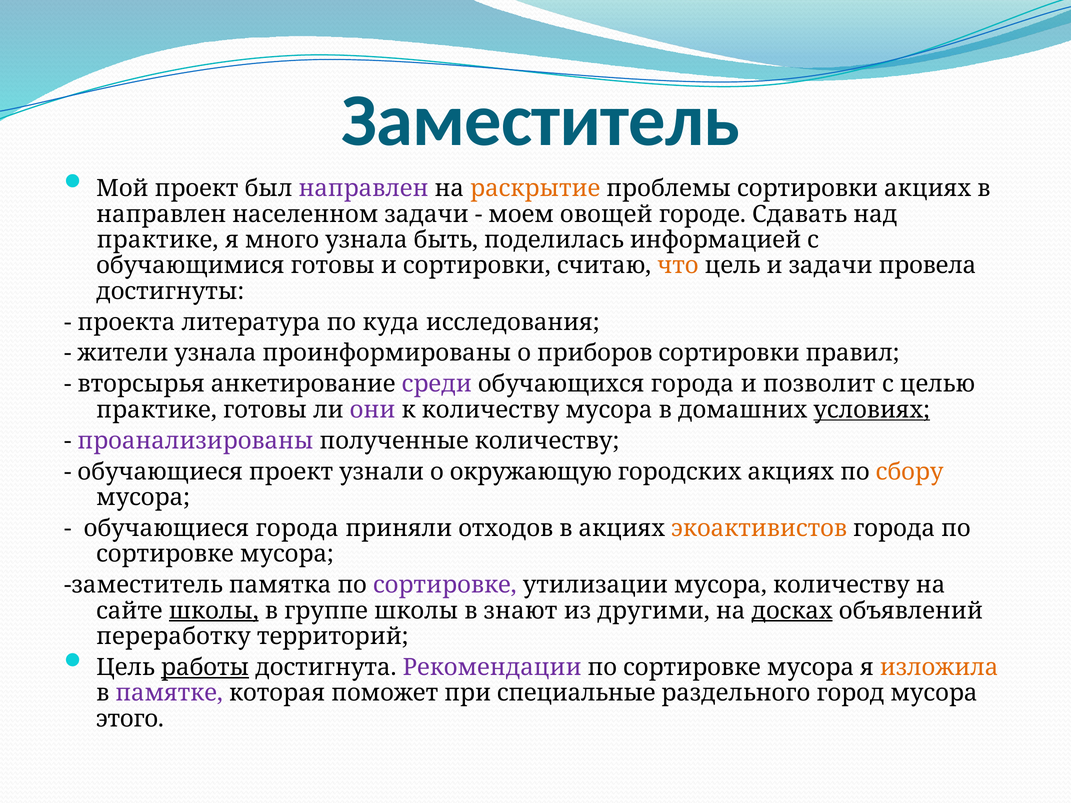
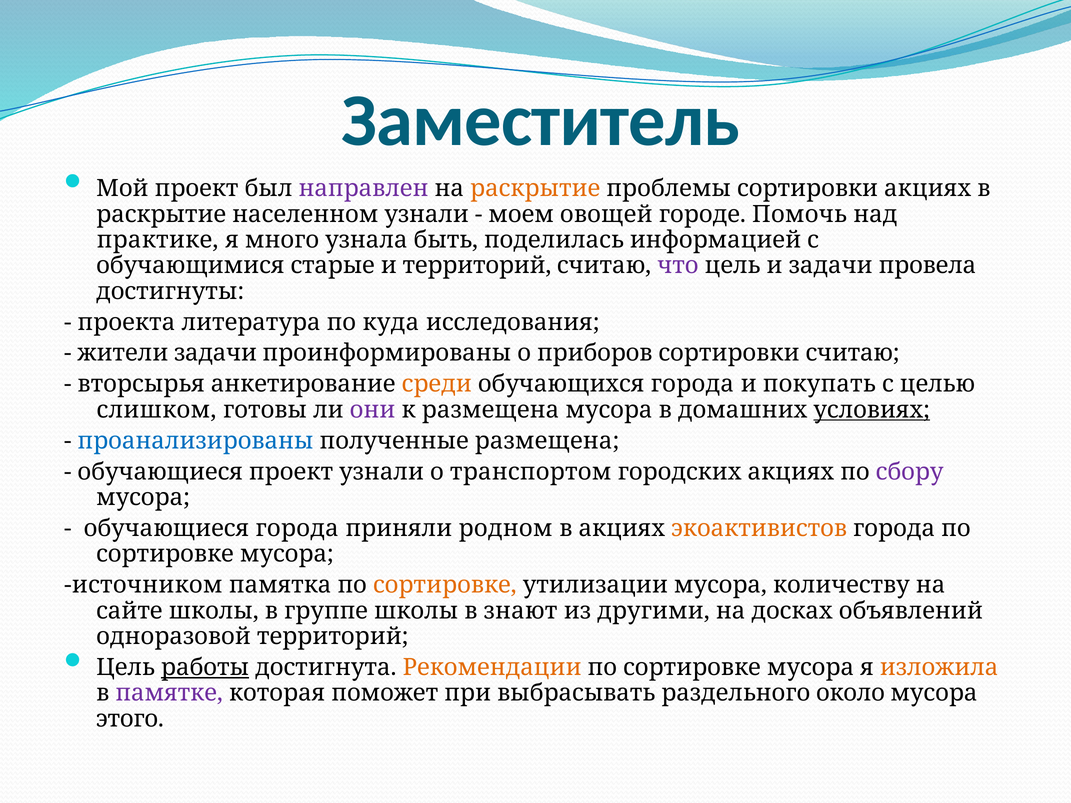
направлен at (161, 214): направлен -> раскрытие
населенном задачи: задачи -> узнали
Сдавать: Сдавать -> Помочь
обучающимися готовы: готовы -> старые
и сортировки: сортировки -> территорий
что colour: orange -> purple
жители узнала: узнала -> задачи
сортировки правил: правил -> считаю
среди colour: purple -> orange
позволит: позволит -> покупать
практике at (157, 410): практике -> слишком
к количеству: количеству -> размещена
проанализированы colour: purple -> blue
полученные количеству: количеству -> размещена
окружающую: окружающую -> транспортом
сбору colour: orange -> purple
отходов: отходов -> родном
заместитель at (143, 585): заместитель -> источником
сортировке at (445, 585) colour: purple -> orange
школы at (214, 611) underline: present -> none
досках underline: present -> none
переработку: переработку -> одноразовой
Рекомендации colour: purple -> orange
специальные: специальные -> выбрасывать
город: город -> около
